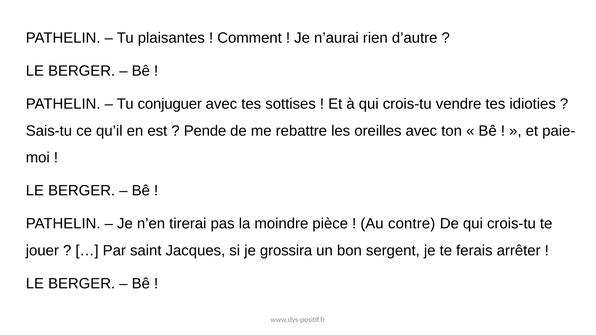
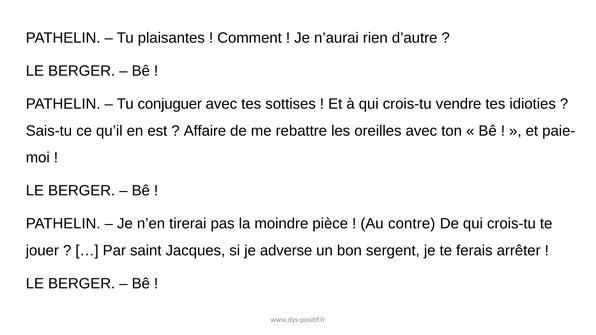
Pende: Pende -> Affaire
grossira: grossira -> adverse
